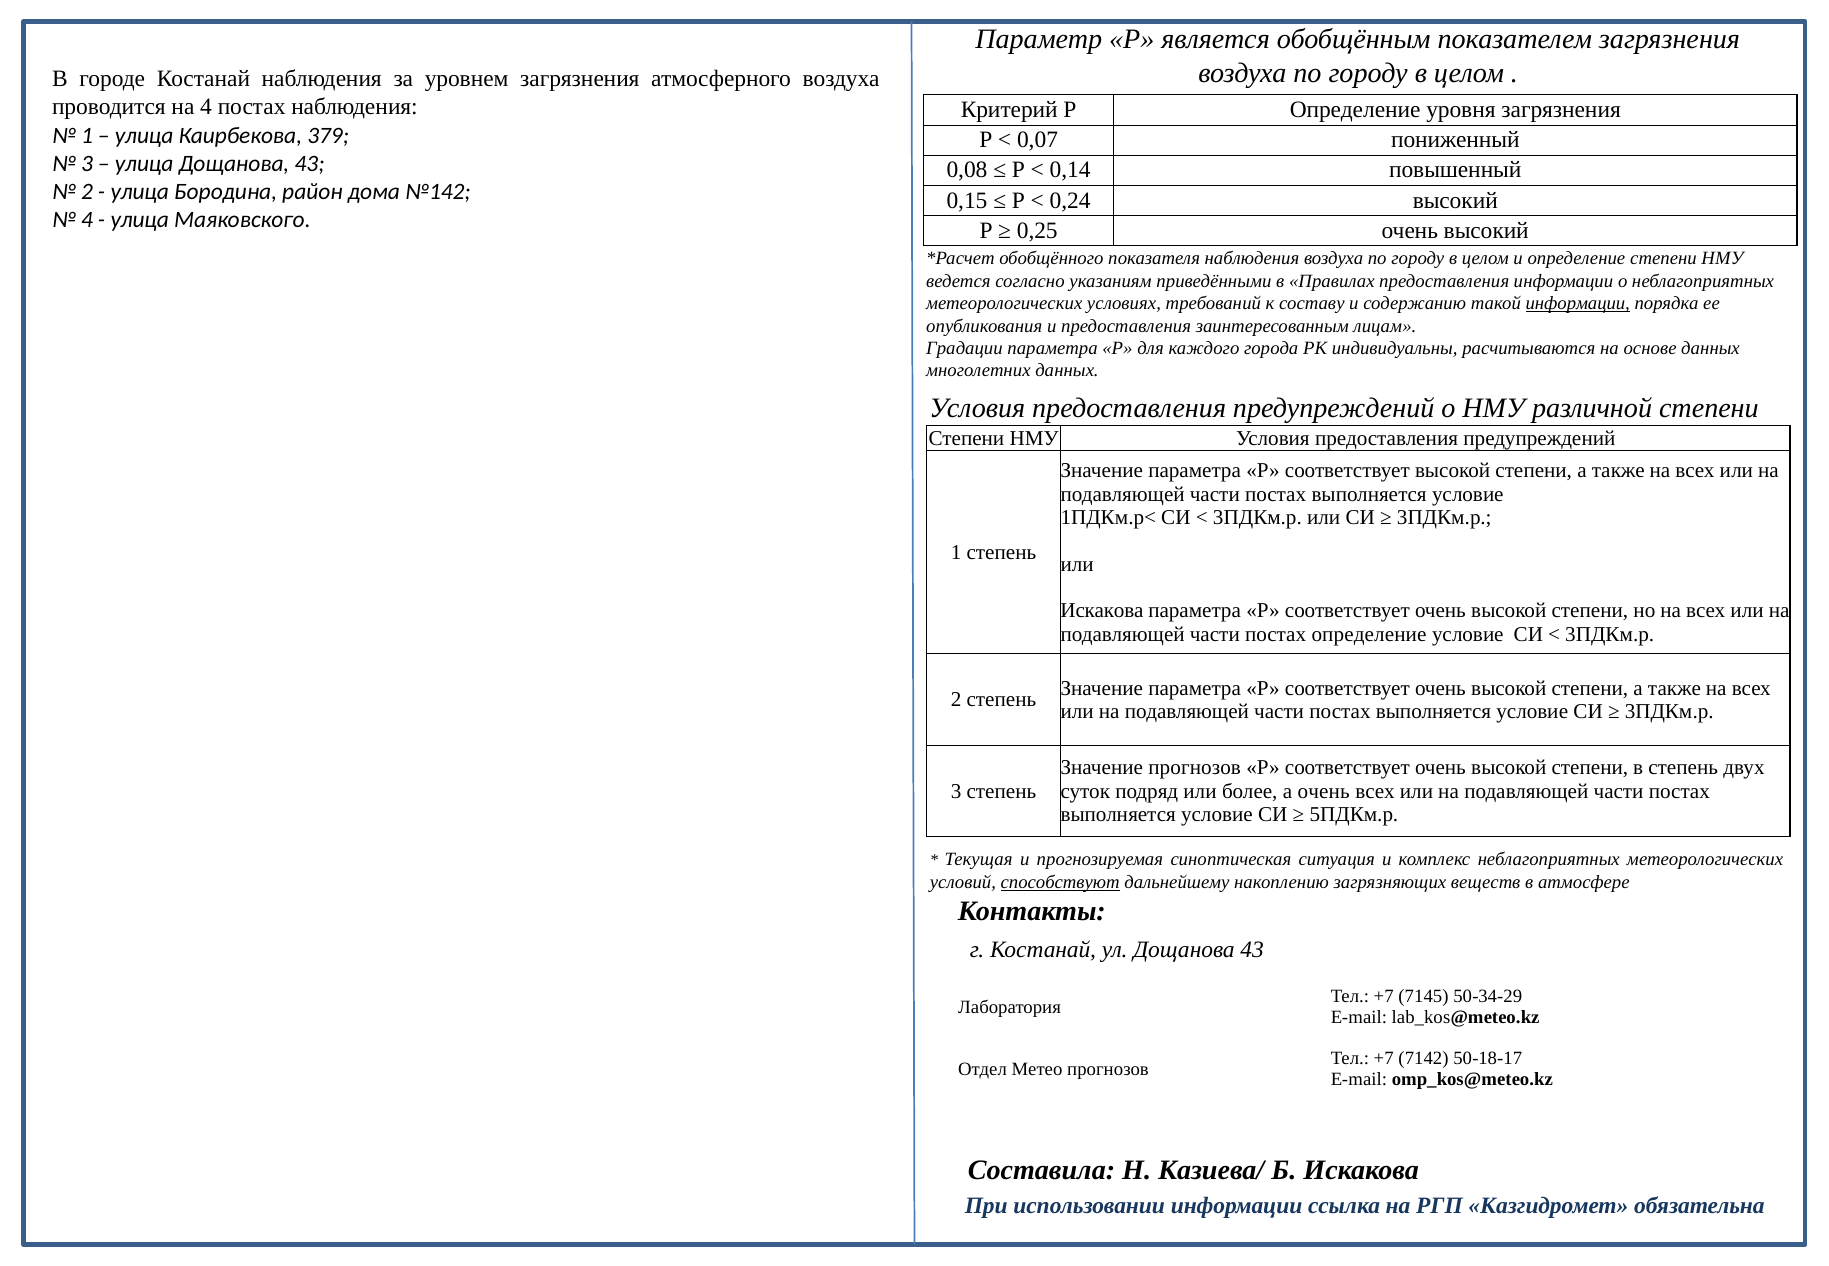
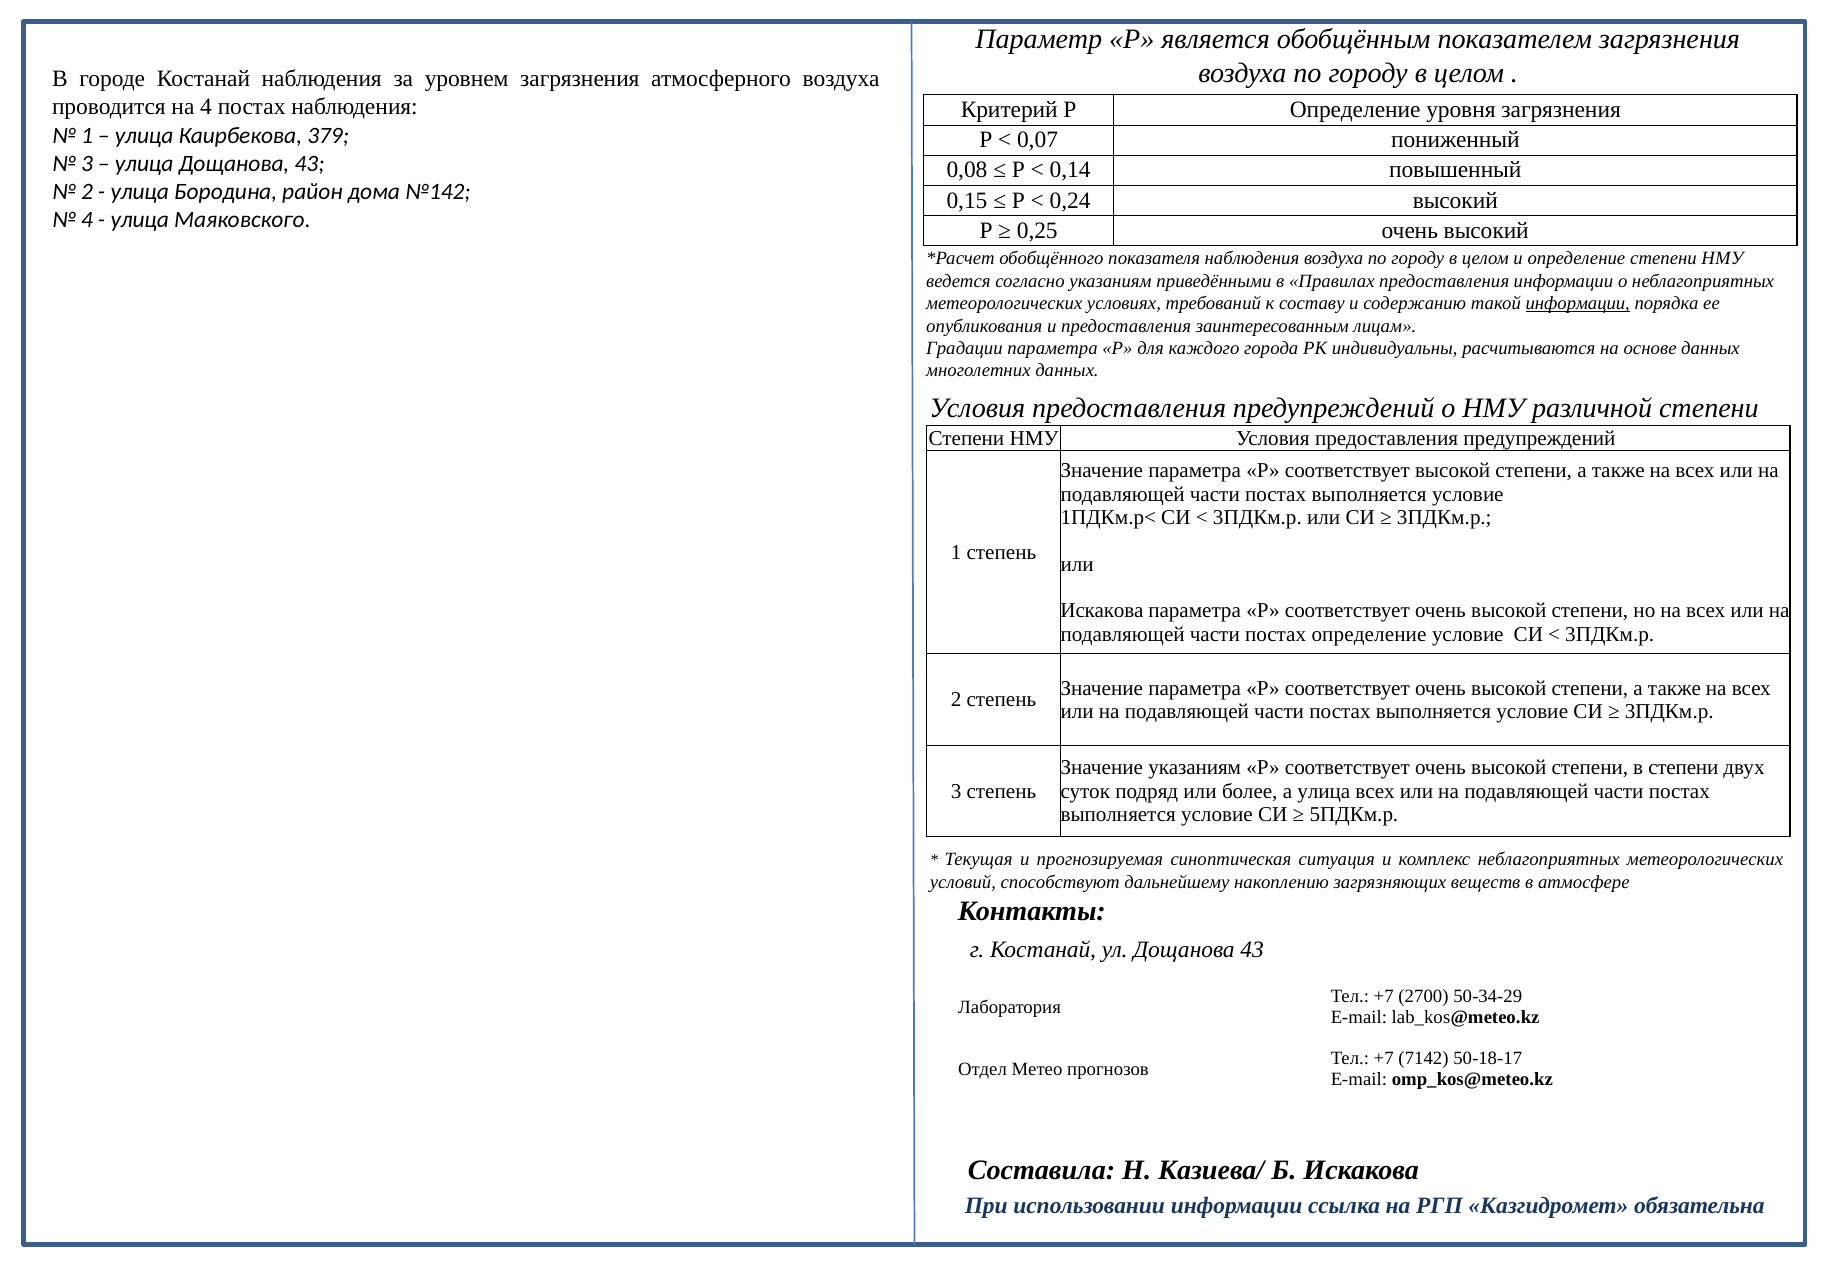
Значение прогнозов: прогнозов -> указаниям
в степень: степень -> степени
а очень: очень -> улица
способствуют underline: present -> none
7145: 7145 -> 2700
